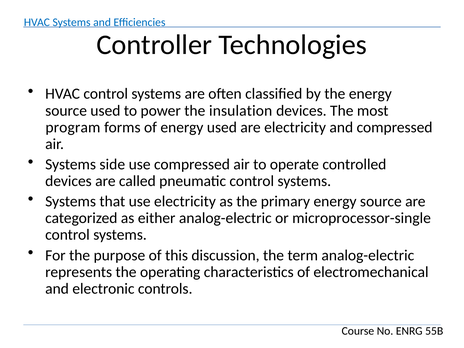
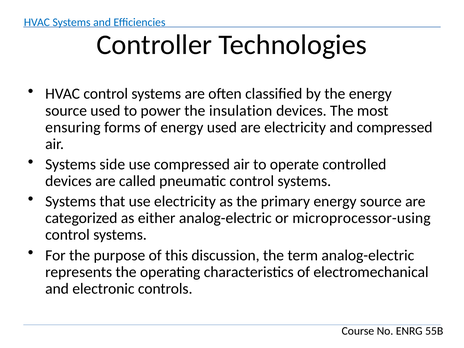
program: program -> ensuring
microprocessor-single: microprocessor-single -> microprocessor-using
